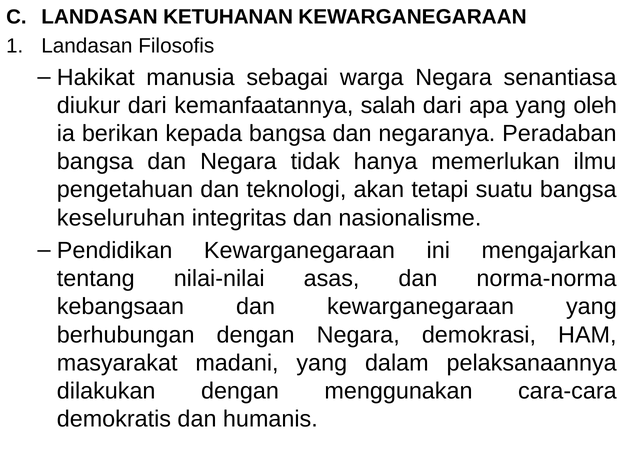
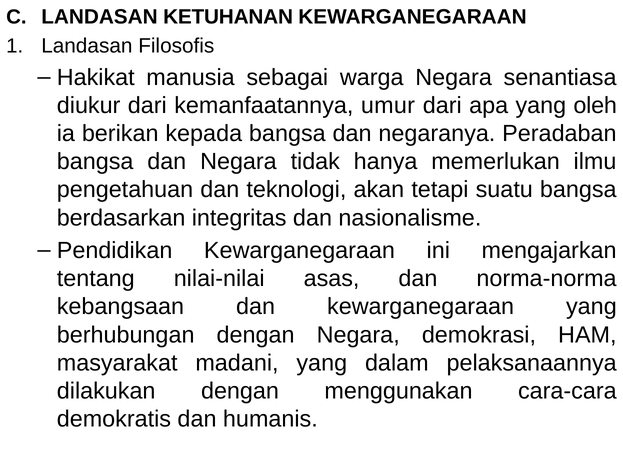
salah: salah -> umur
keseluruhan: keseluruhan -> berdasarkan
